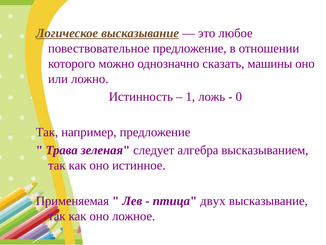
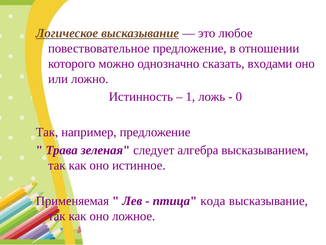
машины: машины -> входами
двух: двух -> кода
